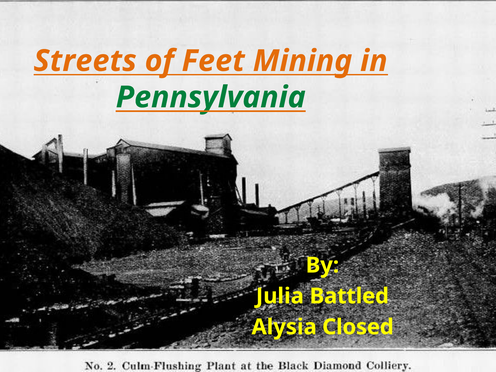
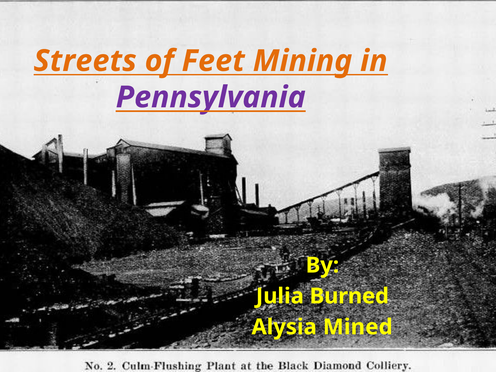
Pennsylvania colour: green -> purple
Battled: Battled -> Burned
Closed: Closed -> Mined
